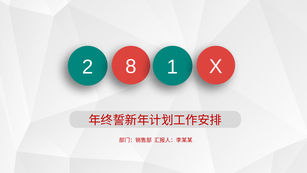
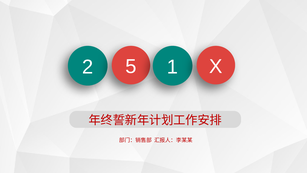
8: 8 -> 5
